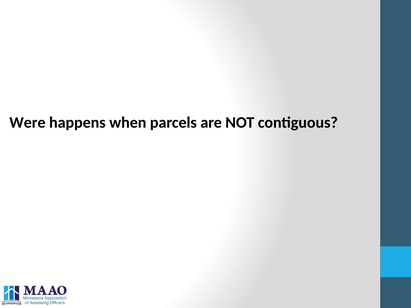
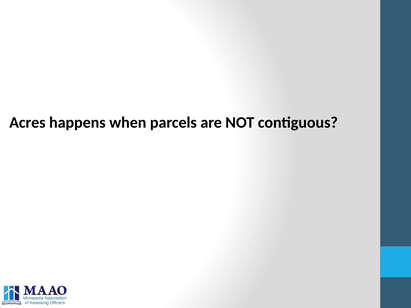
Were: Were -> Acres
